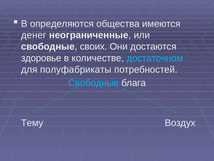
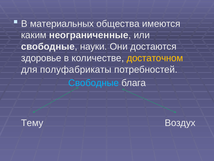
определяются: определяются -> материальных
денег: денег -> каким
своих: своих -> науки
достаточном colour: light blue -> yellow
